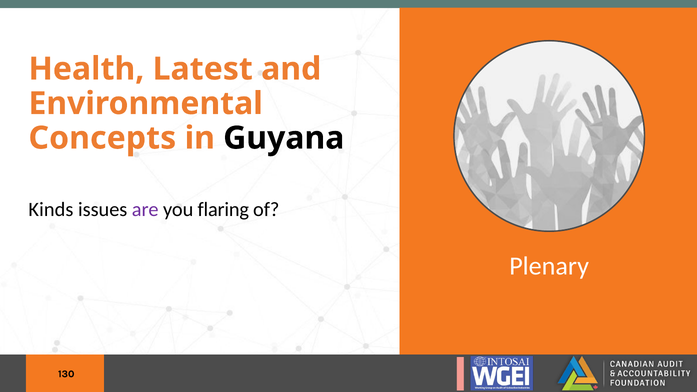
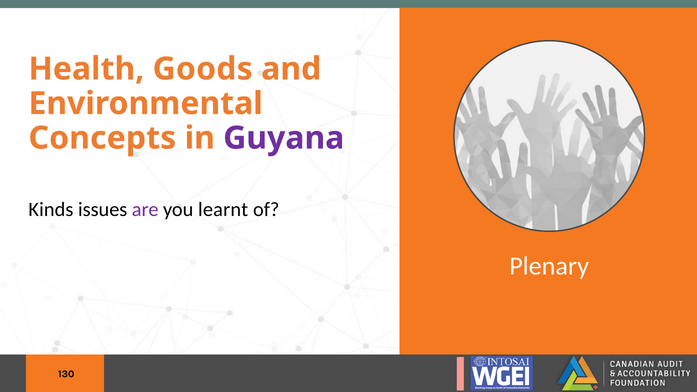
Latest: Latest -> Goods
Guyana colour: black -> purple
flaring: flaring -> learnt
